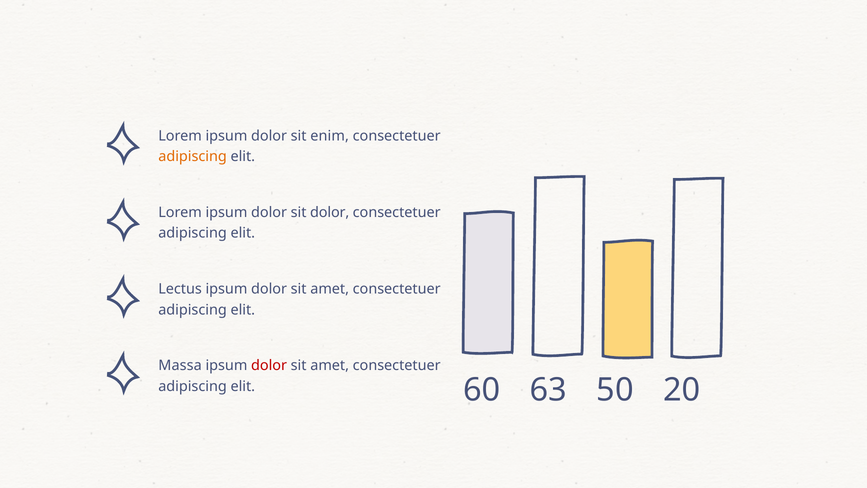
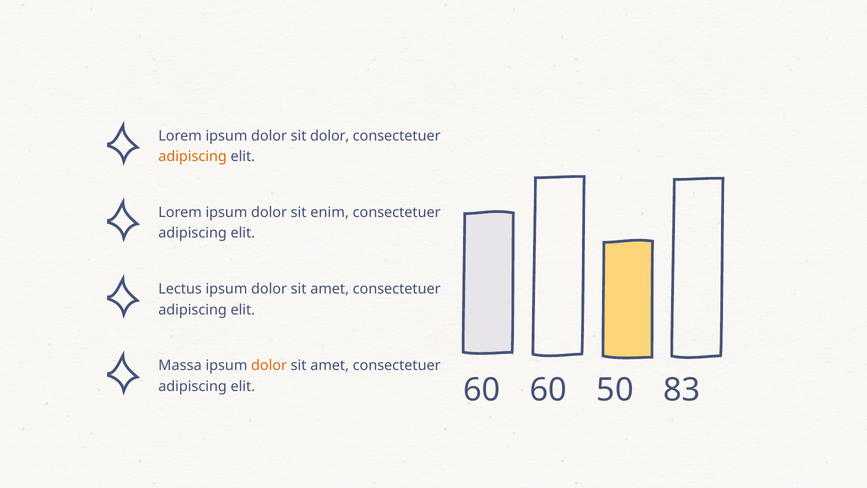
sit enim: enim -> dolor
sit dolor: dolor -> enim
dolor at (269, 365) colour: red -> orange
60 63: 63 -> 60
20: 20 -> 83
